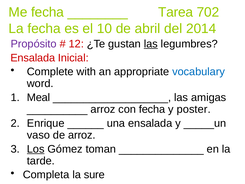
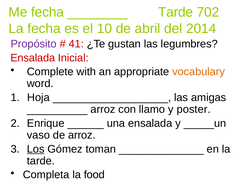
Tarea at (176, 12): Tarea -> Tarde
12: 12 -> 41
las at (151, 44) underline: present -> none
vocabulary colour: blue -> orange
Meal: Meal -> Hoja
con fecha: fecha -> llamo
sure: sure -> food
